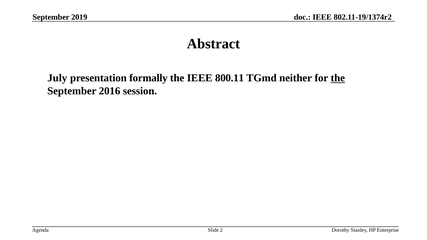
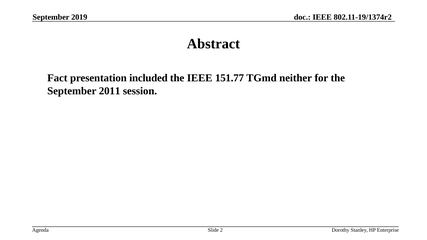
July: July -> Fact
formally: formally -> included
800.11: 800.11 -> 151.77
the at (338, 78) underline: present -> none
2016: 2016 -> 2011
